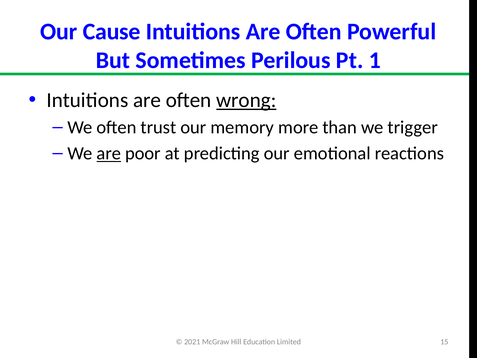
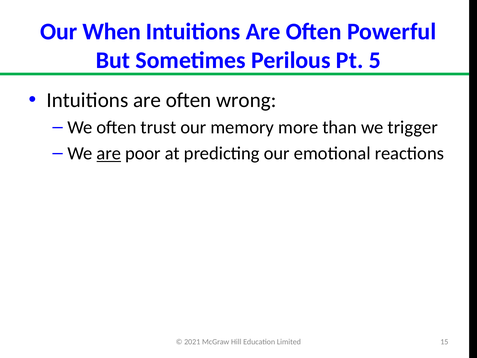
Cause: Cause -> When
1: 1 -> 5
wrong underline: present -> none
